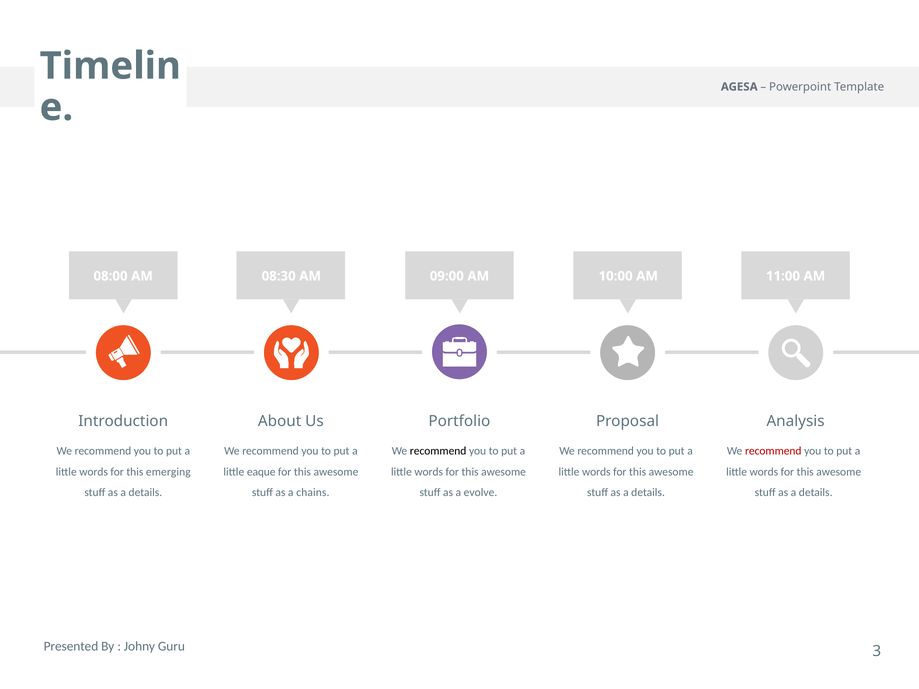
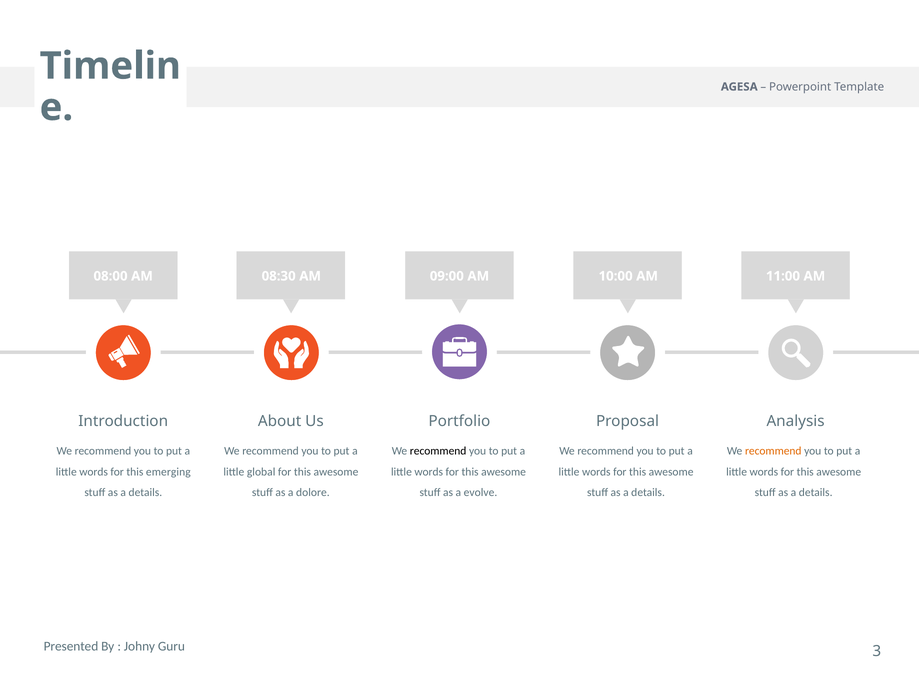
recommend at (773, 451) colour: red -> orange
eaque: eaque -> global
chains: chains -> dolore
